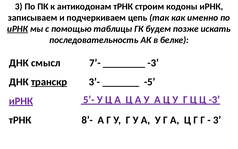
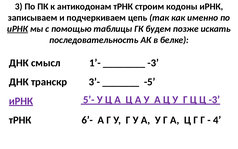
7’-: 7’- -> 1’-
транскр underline: present -> none
8’-: 8’- -> 6’-
3 at (217, 120): 3 -> 4
